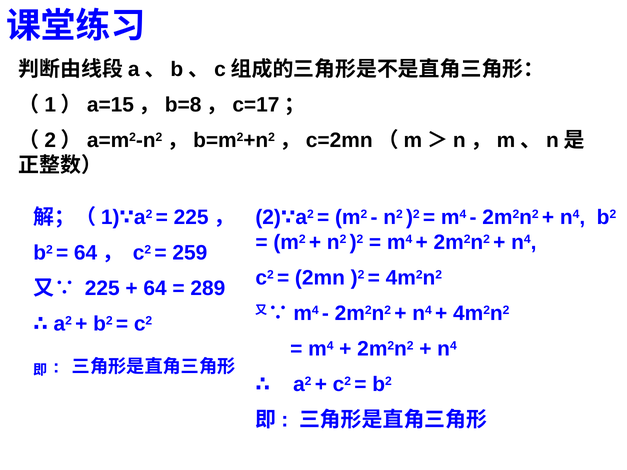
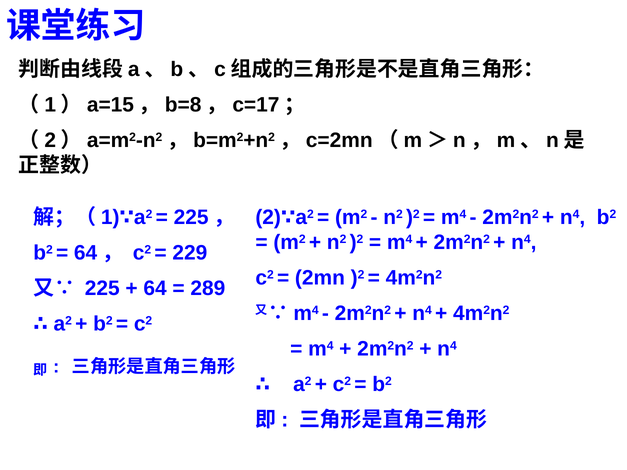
259: 259 -> 229
